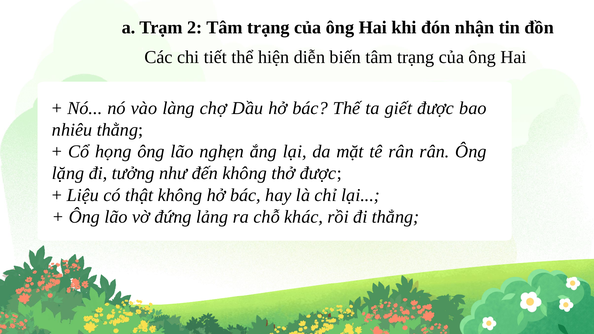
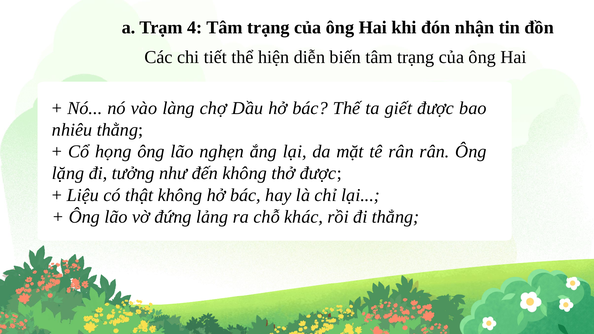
2: 2 -> 4
